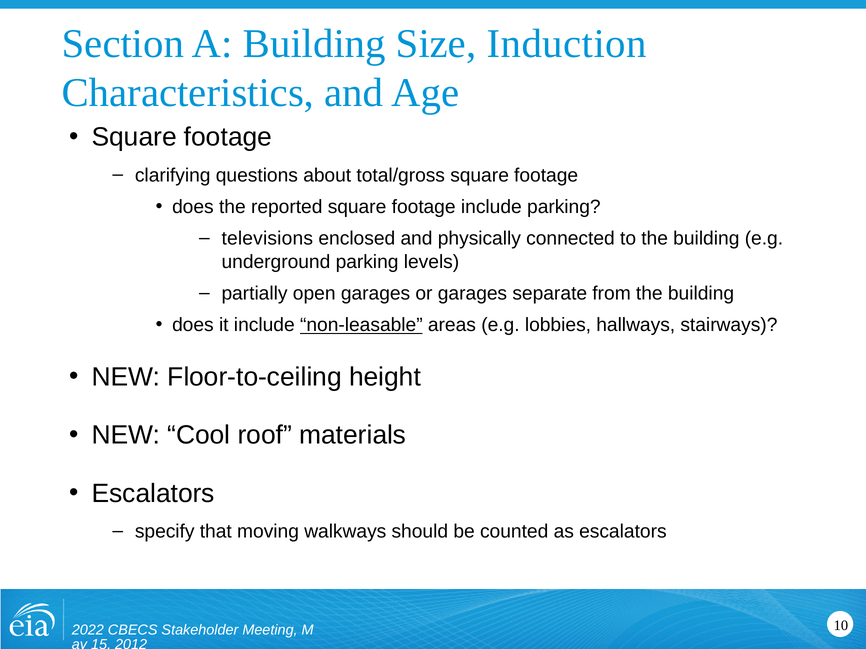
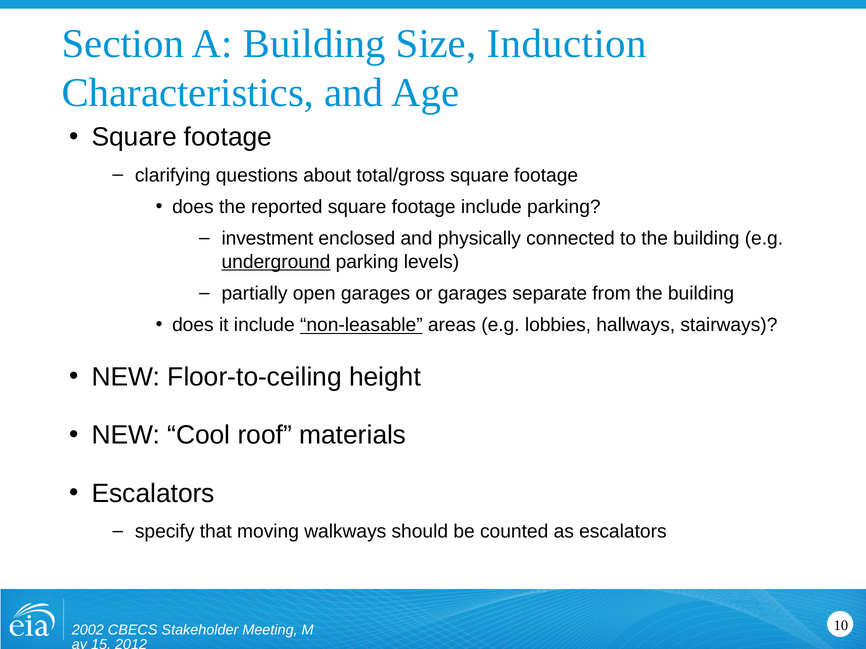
televisions: televisions -> investment
underground underline: none -> present
2022: 2022 -> 2002
